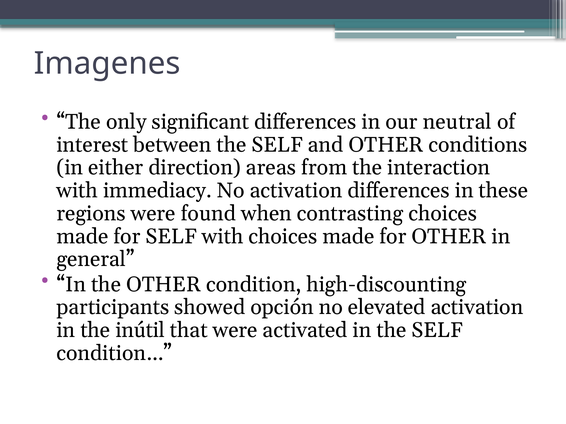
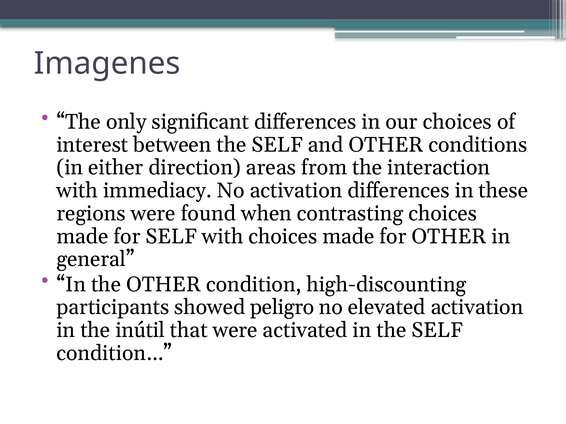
our neutral: neutral -> choices
opción: opción -> peligro
